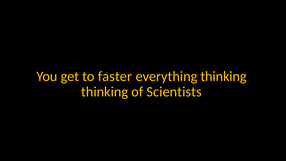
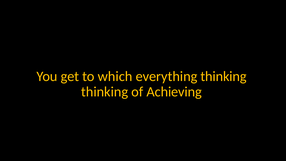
faster: faster -> which
Scientists: Scientists -> Achieving
